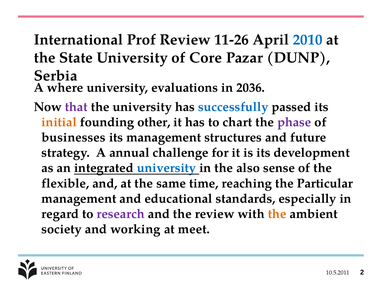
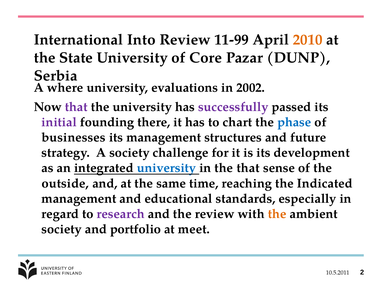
Prof: Prof -> Into
11-26: 11-26 -> 11-99
2010 colour: blue -> orange
2036: 2036 -> 2002
successfully colour: blue -> purple
initial colour: orange -> purple
other: other -> there
phase colour: purple -> blue
A annual: annual -> society
the also: also -> that
flexible: flexible -> outside
Particular: Particular -> Indicated
working: working -> portfolio
